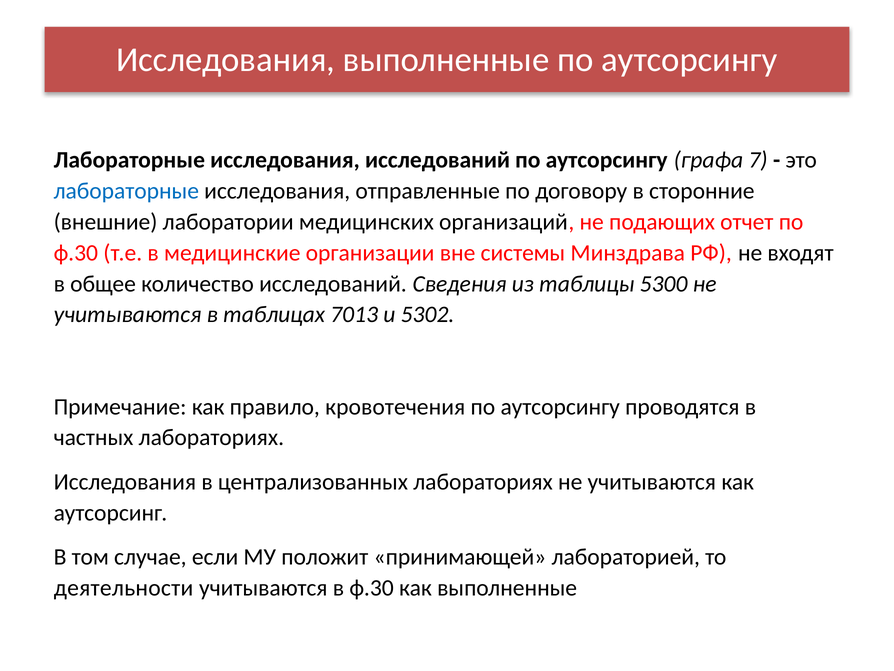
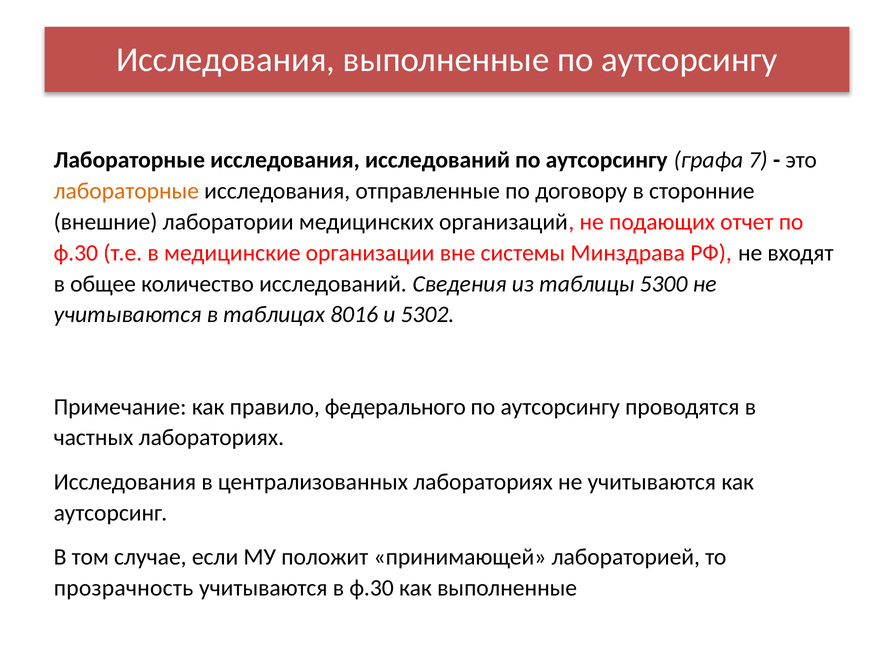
лабораторные at (126, 191) colour: blue -> orange
7013: 7013 -> 8016
кровотечения: кровотечения -> федерального
деятельности: деятельности -> прозрачность
